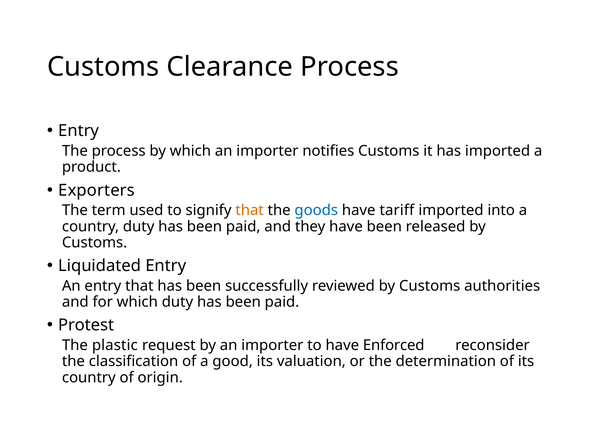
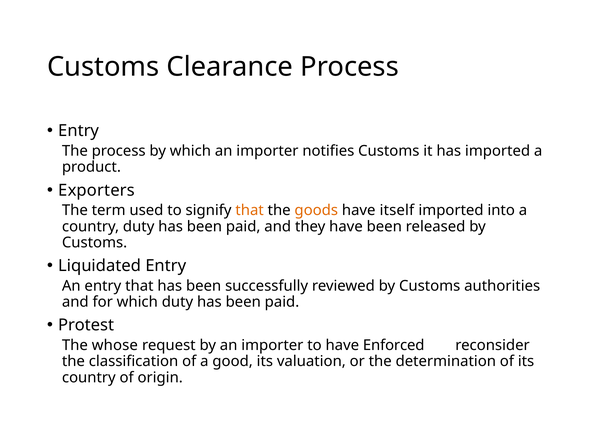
goods colour: blue -> orange
tariff: tariff -> itself
plastic: plastic -> whose
